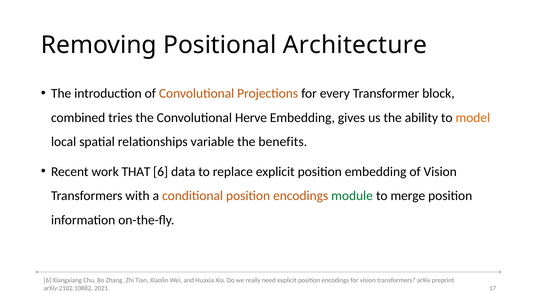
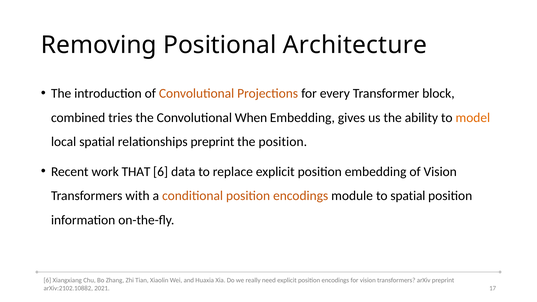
Herve: Herve -> When
relationships variable: variable -> preprint
the benefits: benefits -> position
module colour: green -> black
to merge: merge -> spatial
